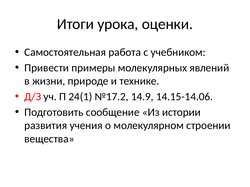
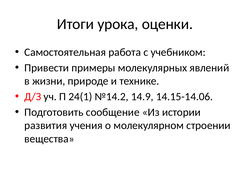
№17.2: №17.2 -> №14.2
